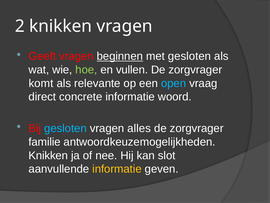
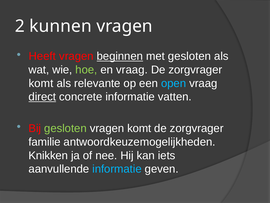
2 knikken: knikken -> kunnen
Geeft: Geeft -> Heeft
en vullen: vullen -> vraag
direct underline: none -> present
woord: woord -> vatten
gesloten at (65, 128) colour: light blue -> light green
vragen alles: alles -> komt
slot: slot -> iets
informatie at (117, 169) colour: yellow -> light blue
